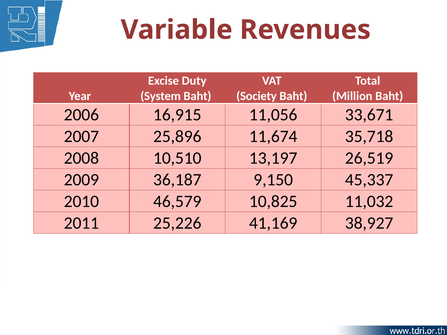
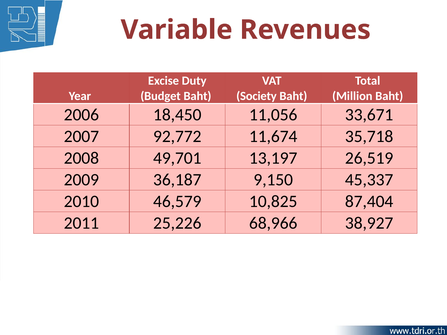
System: System -> Budget
16,915: 16,915 -> 18,450
25,896: 25,896 -> 92,772
10,510: 10,510 -> 49,701
11,032: 11,032 -> 87,404
41,169: 41,169 -> 68,966
